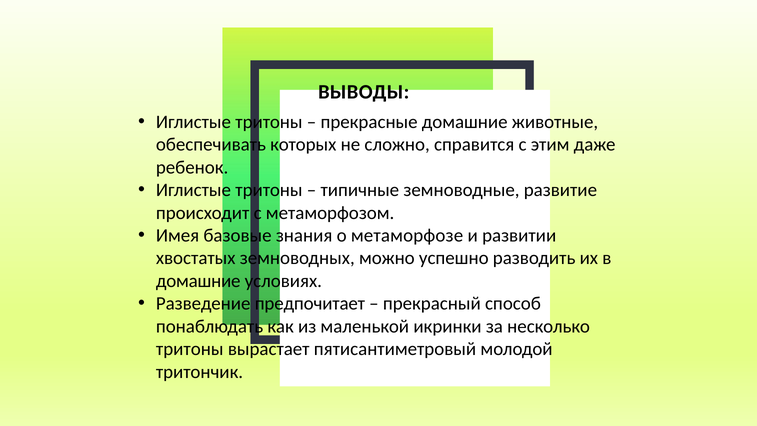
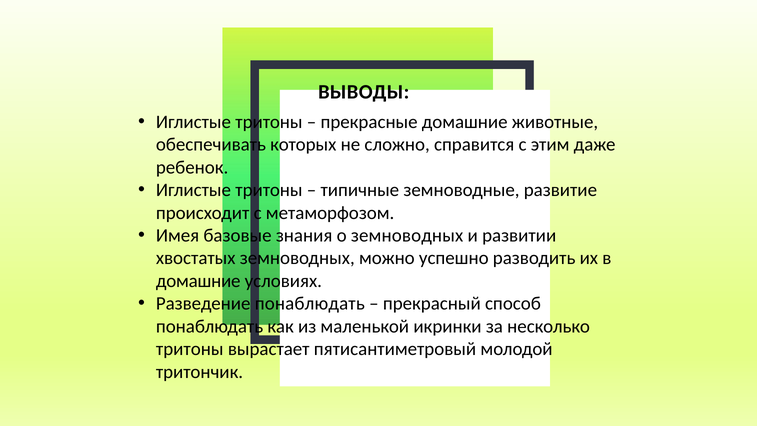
о метаморфозе: метаморфозе -> земноводных
Разведение предпочитает: предпочитает -> понаблюдать
